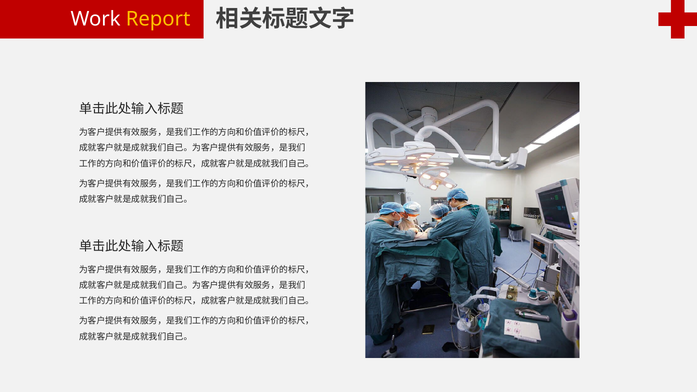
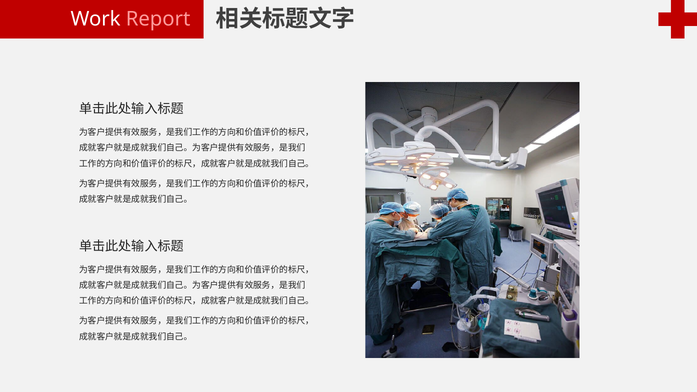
Report colour: yellow -> pink
